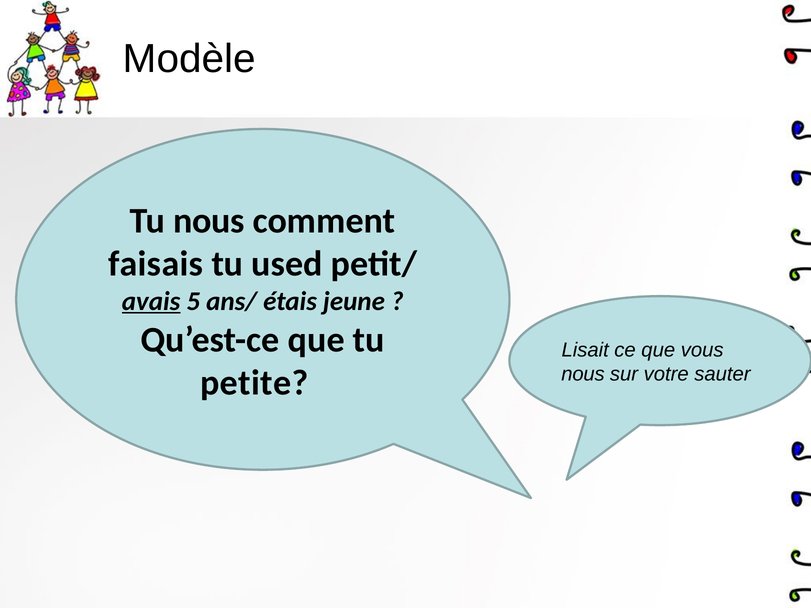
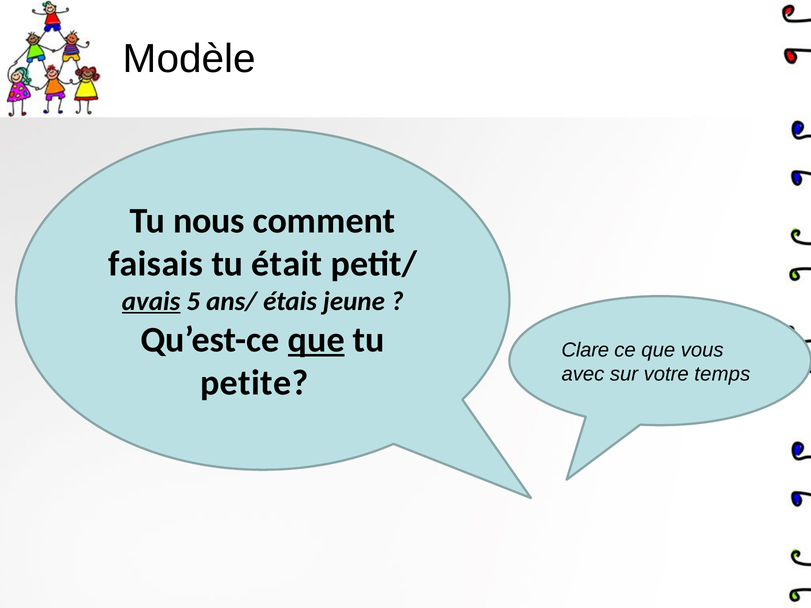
used: used -> était
que at (316, 340) underline: none -> present
Lisait: Lisait -> Clare
nous at (583, 374): nous -> avec
sauter: sauter -> temps
